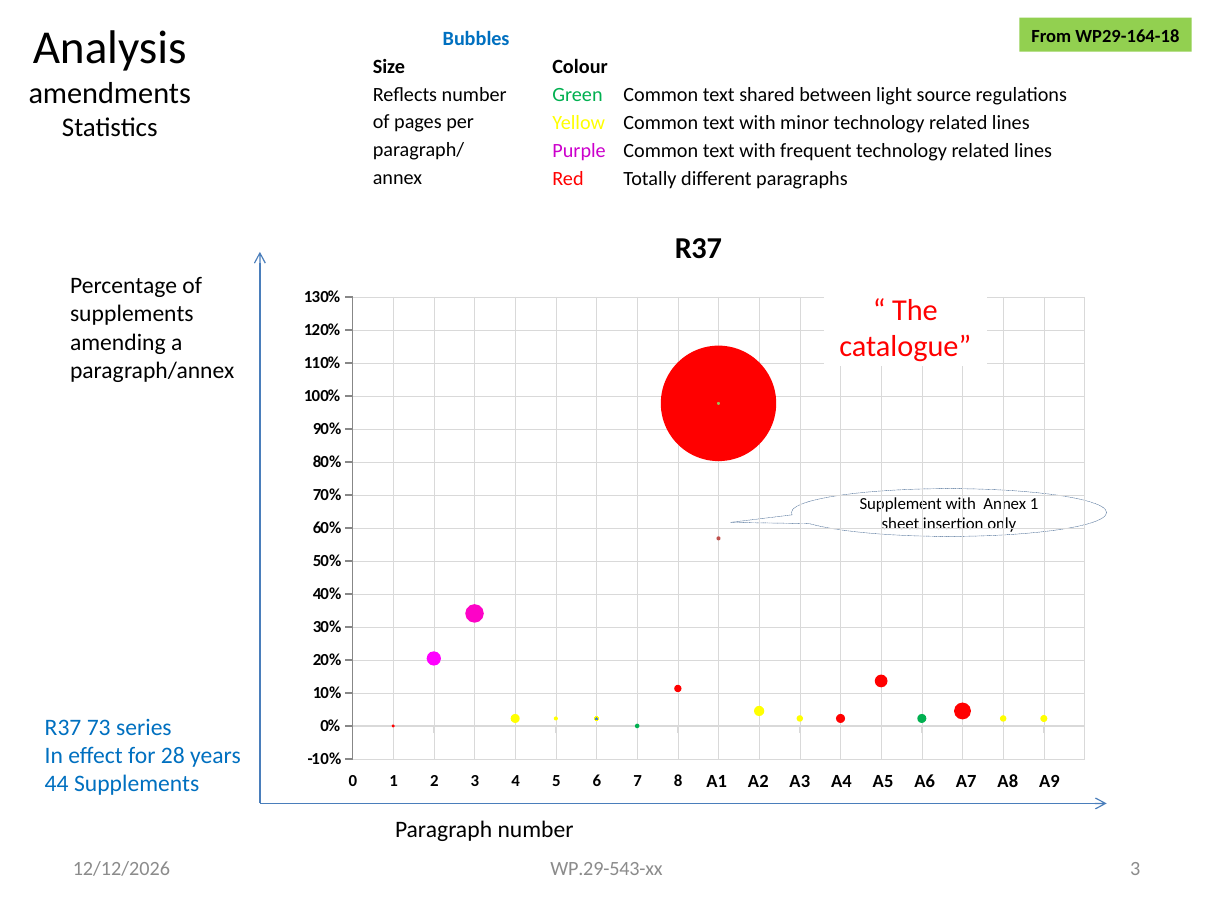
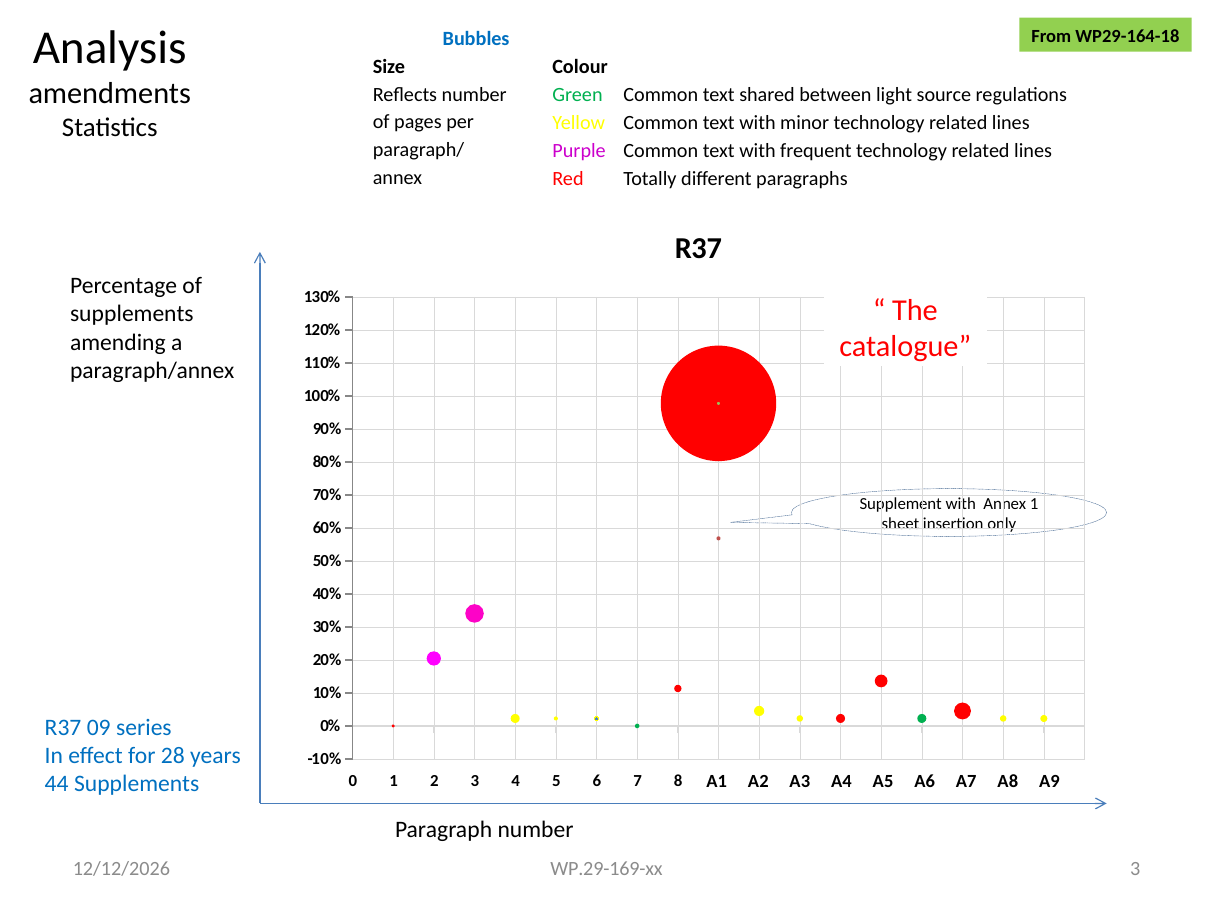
73: 73 -> 09
WP.29-543-xx: WP.29-543-xx -> WP.29-169-xx
